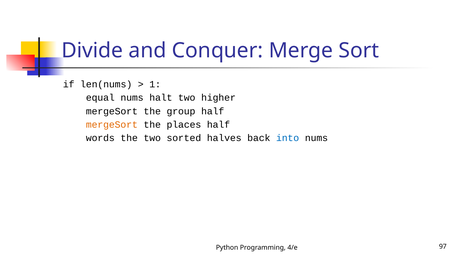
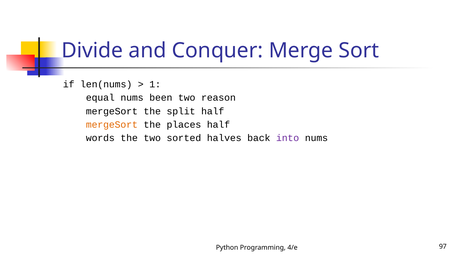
halt: halt -> been
higher: higher -> reason
group: group -> split
into colour: blue -> purple
